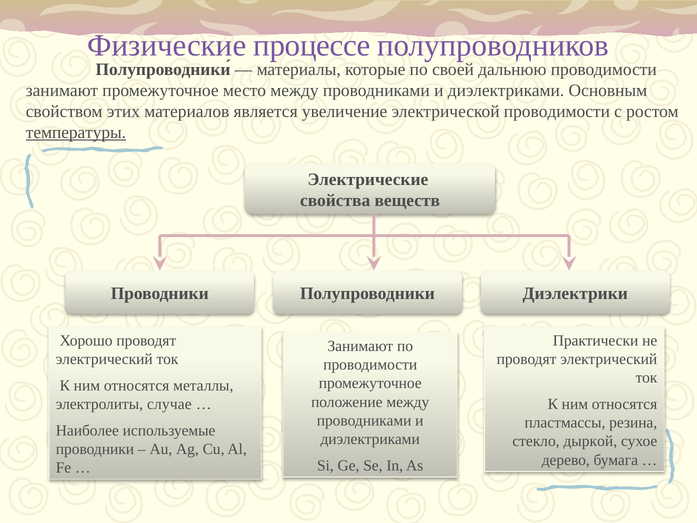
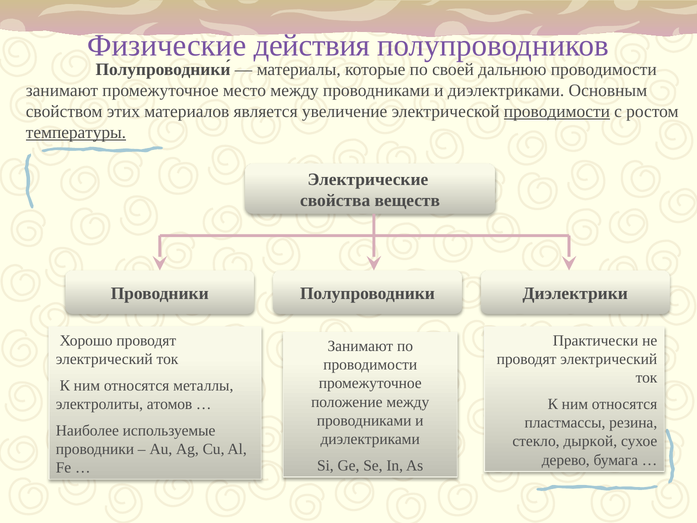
процессе: процессе -> действия
проводимости at (557, 111) underline: none -> present
случае: случае -> атомов
